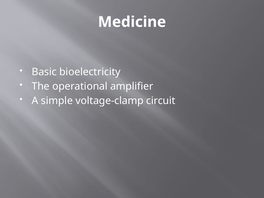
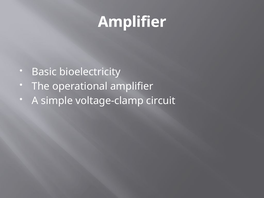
Medicine at (132, 22): Medicine -> Amplifier
